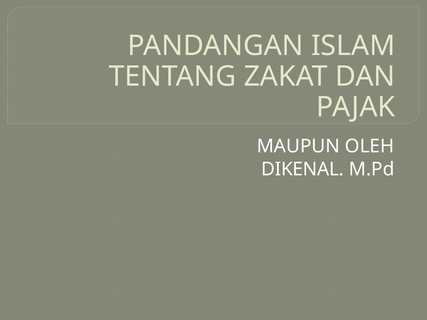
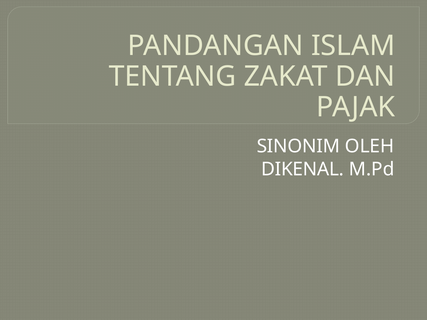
MAUPUN: MAUPUN -> SINONIM
